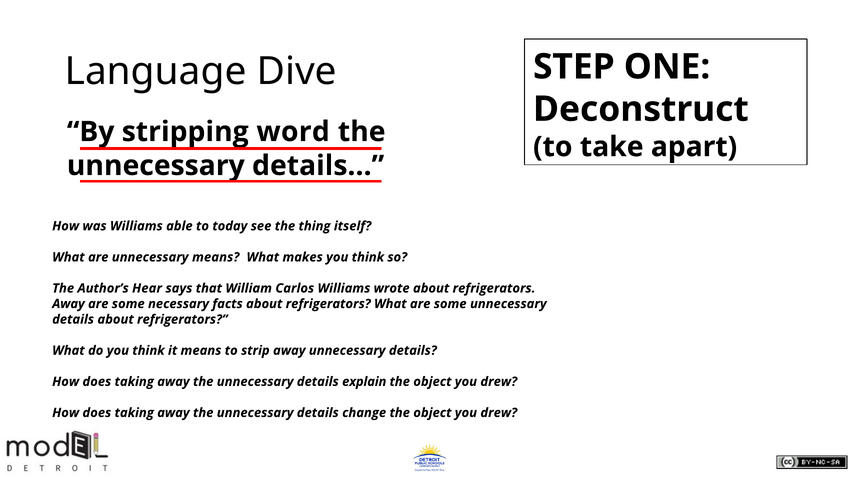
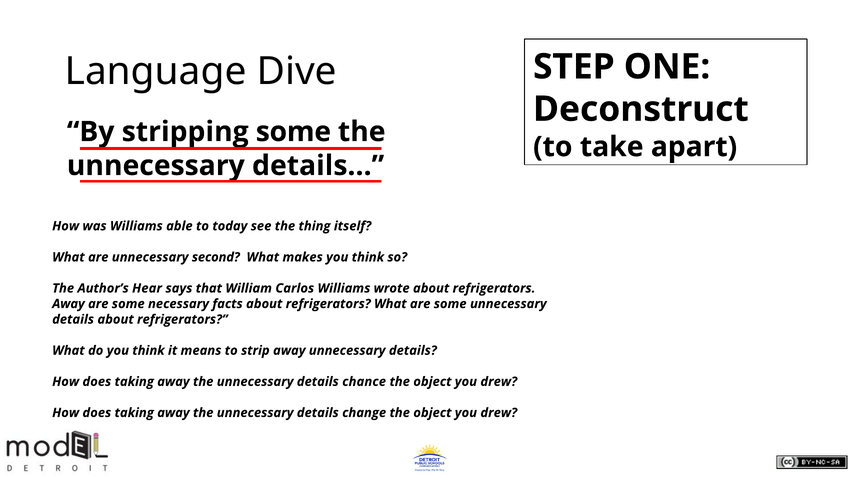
stripping word: word -> some
unnecessary means: means -> second
explain: explain -> chance
